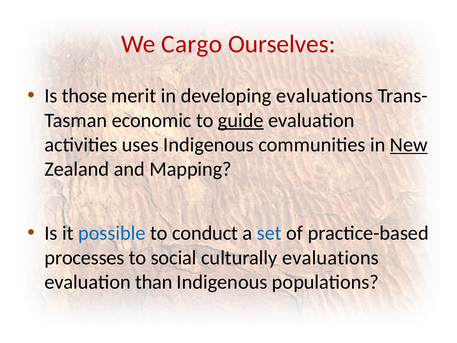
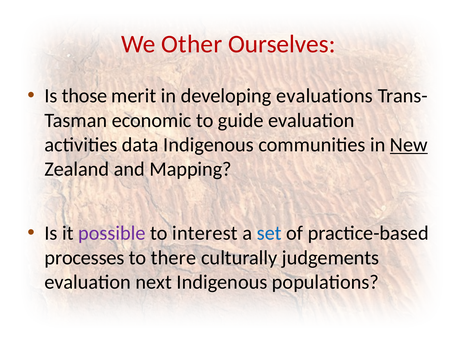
Cargo: Cargo -> Other
guide underline: present -> none
uses: uses -> data
possible colour: blue -> purple
conduct: conduct -> interest
social: social -> there
culturally evaluations: evaluations -> judgements
than: than -> next
